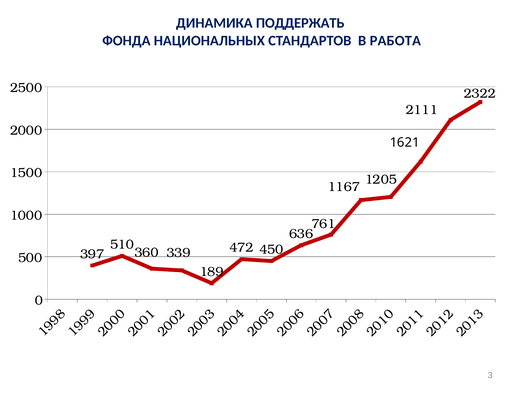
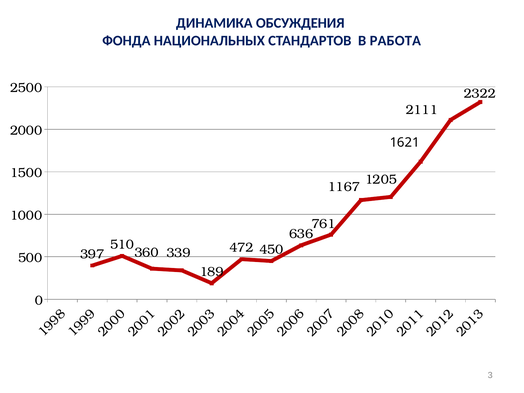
ПОДДЕРЖАТЬ: ПОДДЕРЖАТЬ -> ОБСУЖДЕНИЯ
